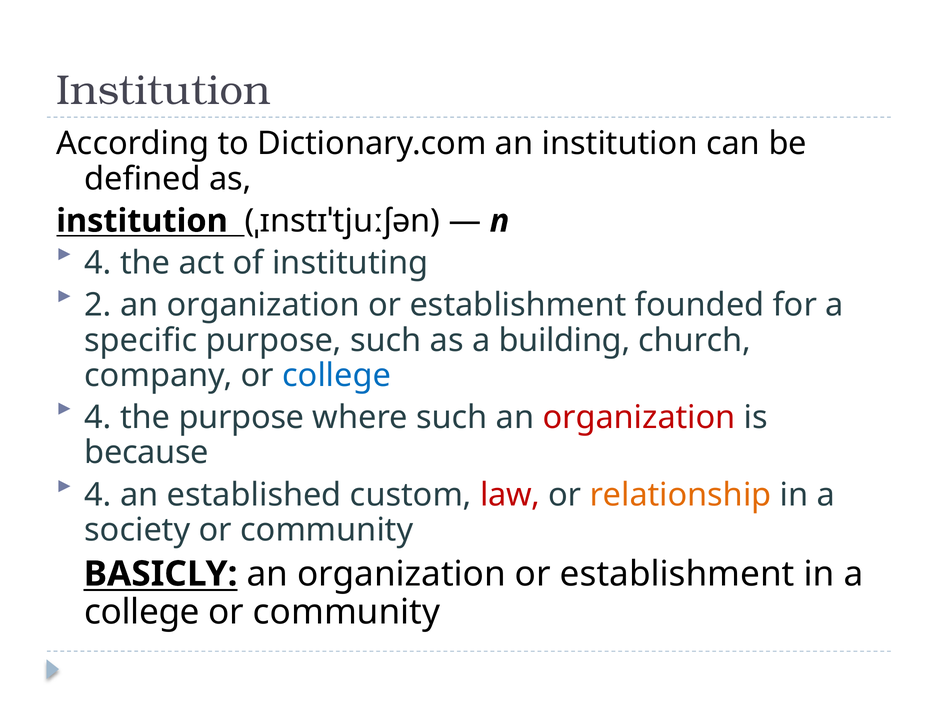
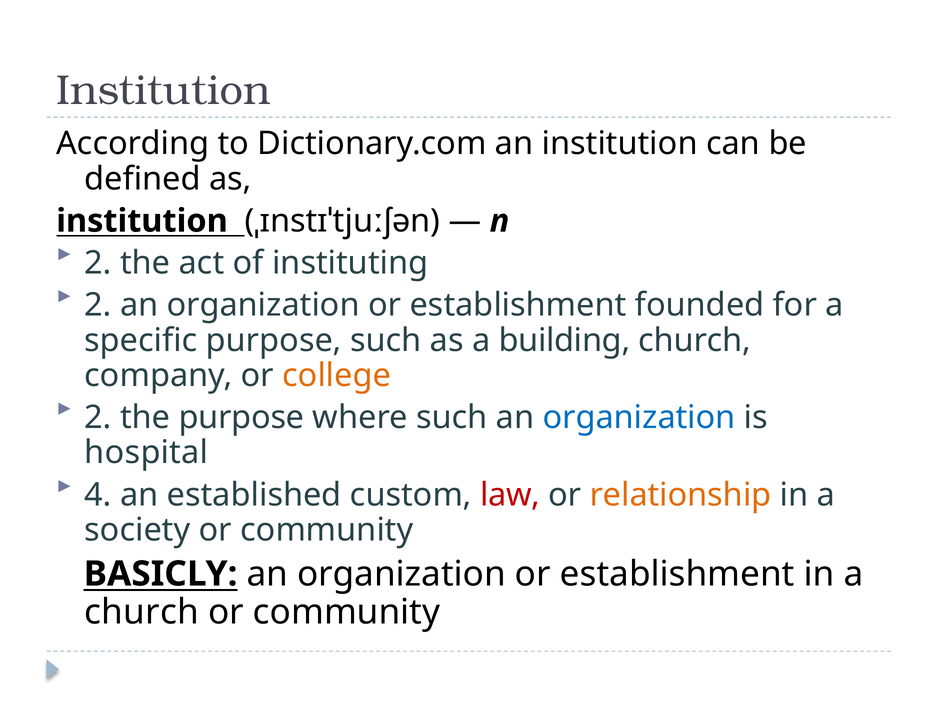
4 at (98, 263): 4 -> 2
college at (337, 376) colour: blue -> orange
4 at (98, 418): 4 -> 2
organization at (639, 418) colour: red -> blue
because: because -> hospital
college at (142, 612): college -> church
